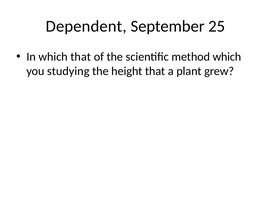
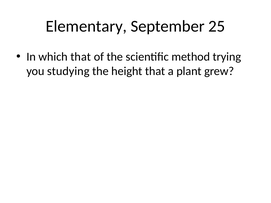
Dependent: Dependent -> Elementary
method which: which -> trying
